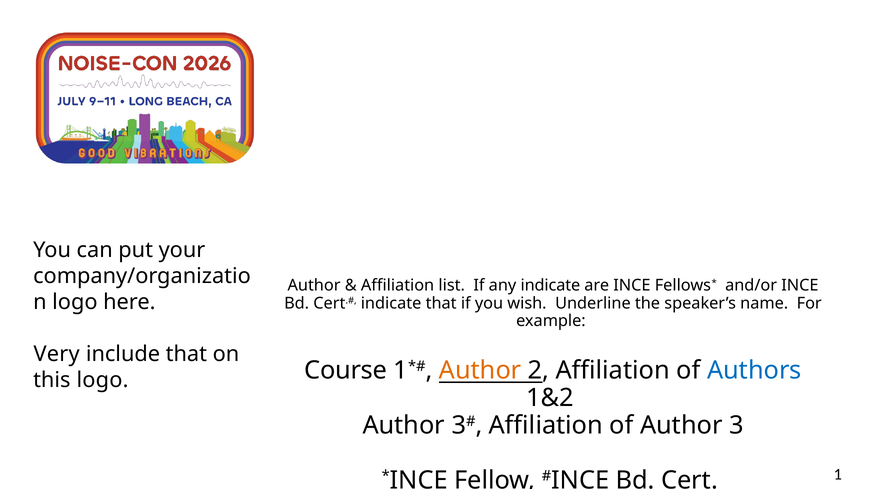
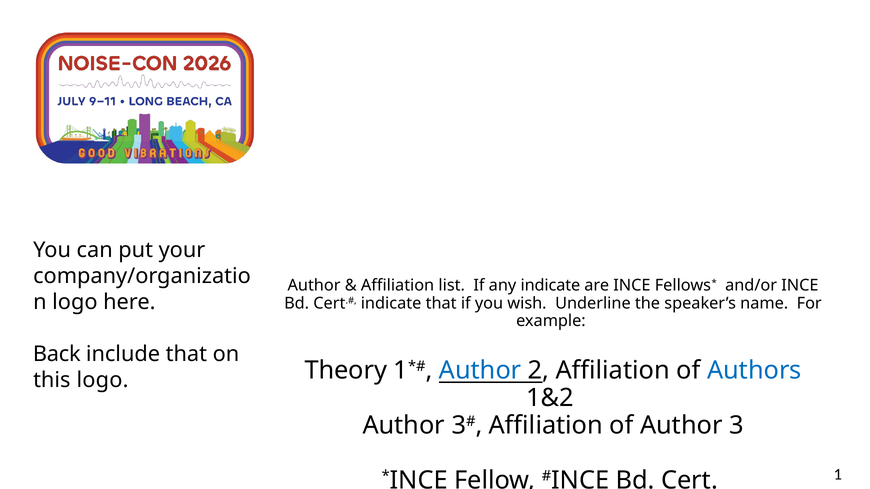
Very: Very -> Back
Course: Course -> Theory
Author at (480, 371) colour: orange -> blue
